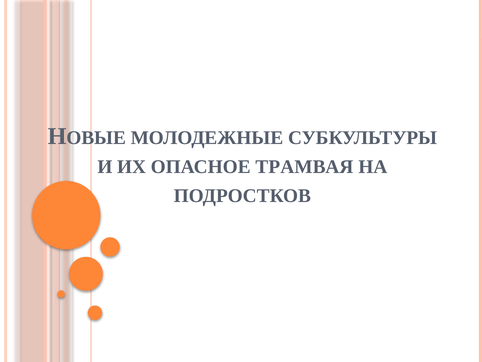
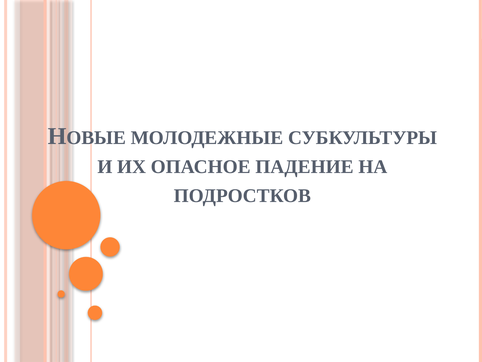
ТРАМВАЯ: ТРАМВАЯ -> ПАДЕНИЕ
